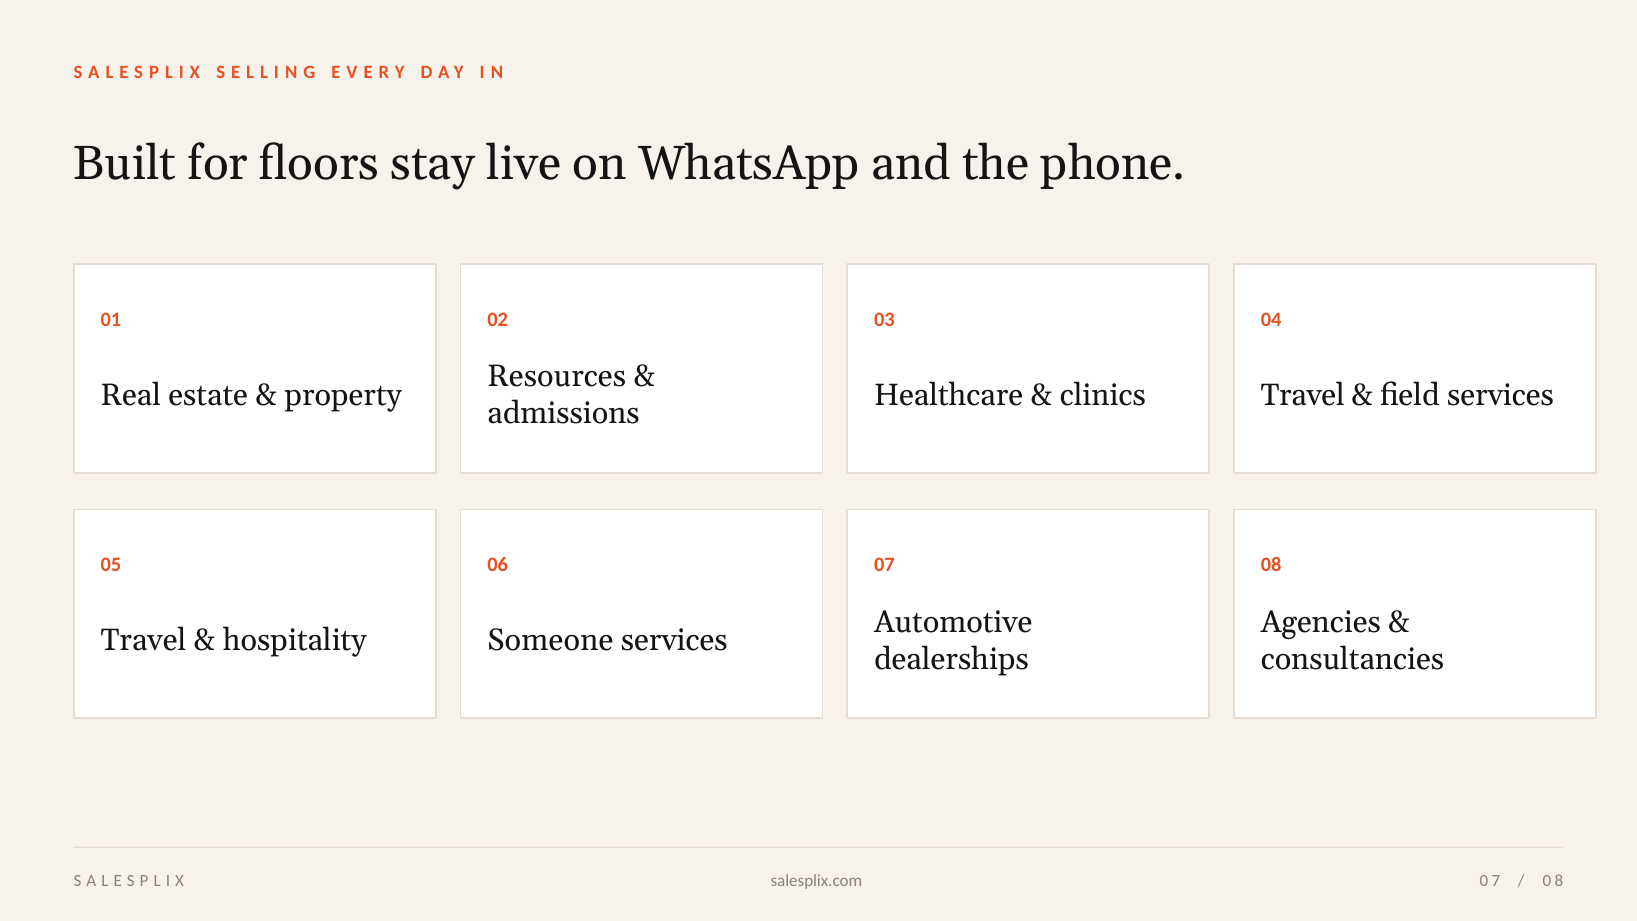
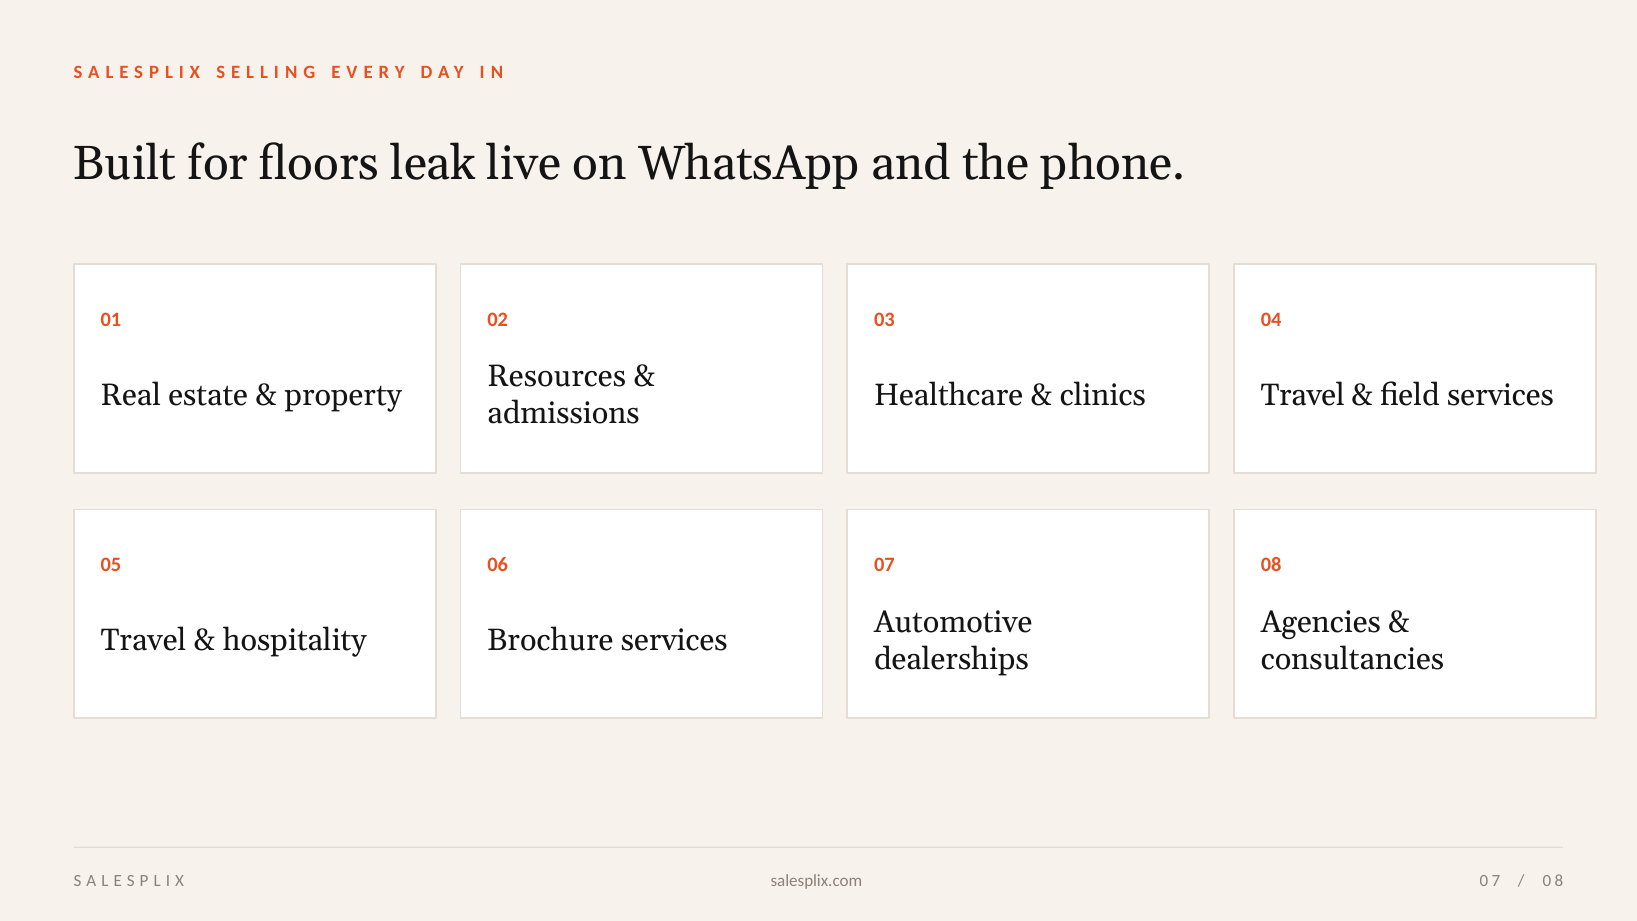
stay: stay -> leak
Someone: Someone -> Brochure
